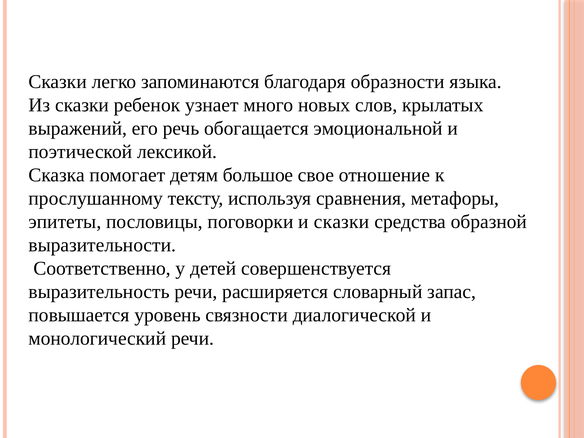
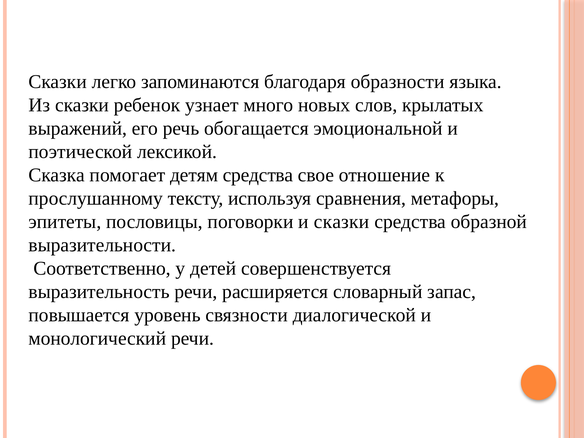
детям большое: большое -> средства
